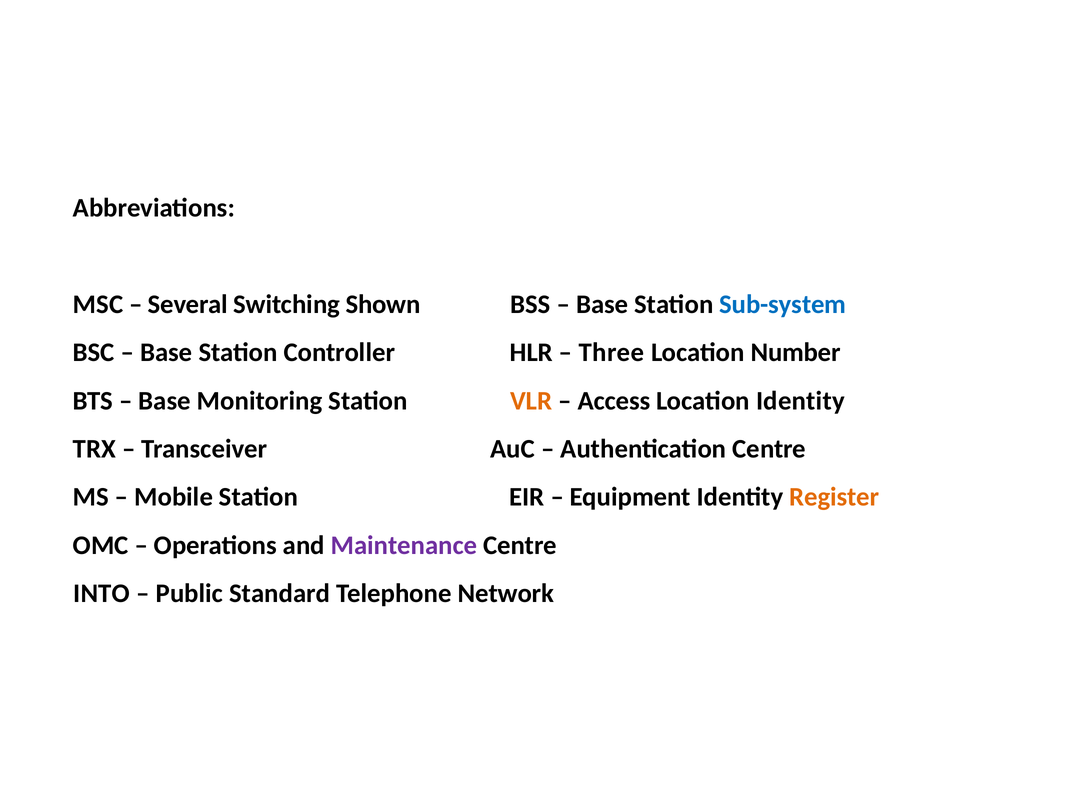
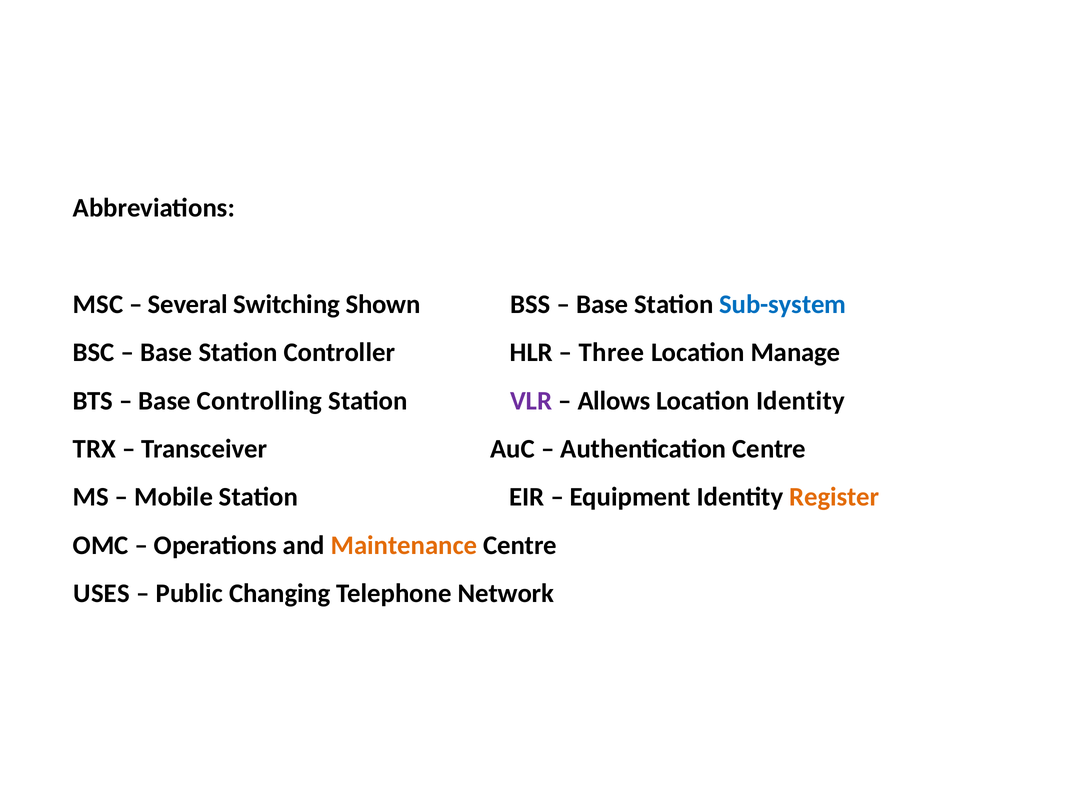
Number: Number -> Manage
Monitoring: Monitoring -> Controlling
VLR colour: orange -> purple
Access: Access -> Allows
Maintenance colour: purple -> orange
INTO: INTO -> USES
Standard: Standard -> Changing
